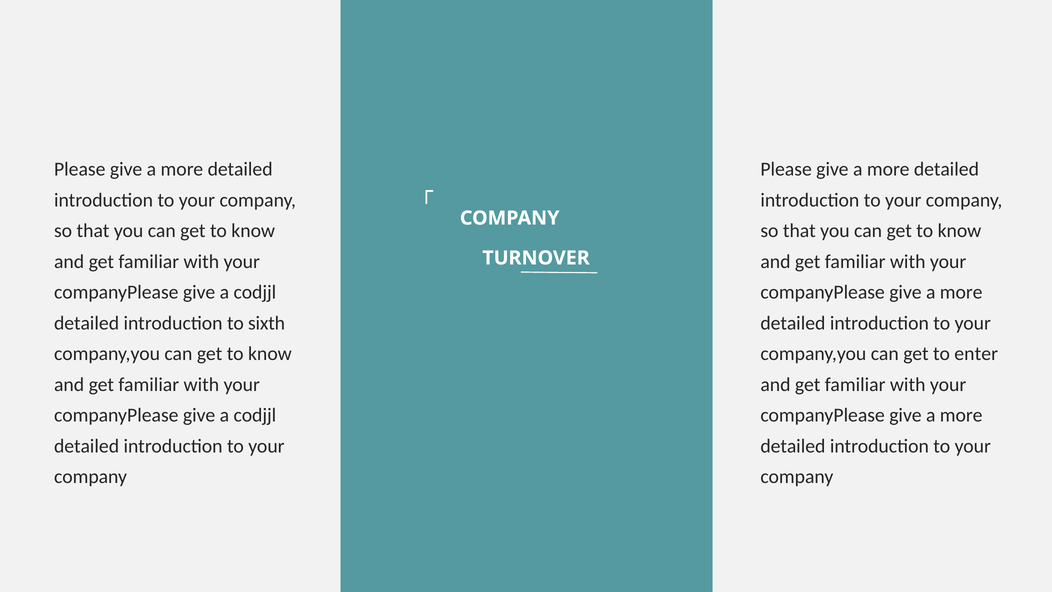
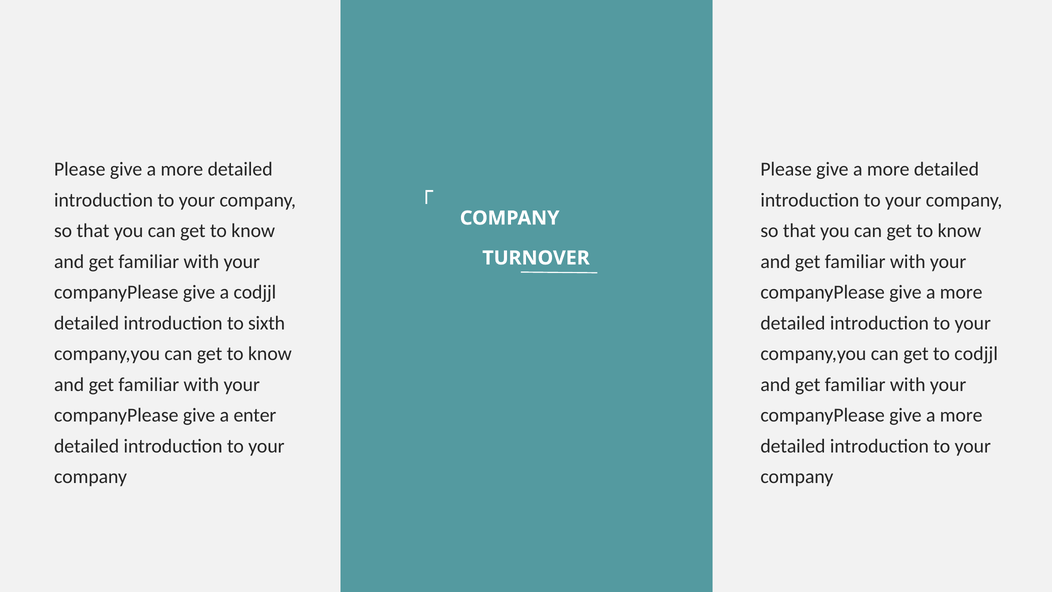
to enter: enter -> codjjl
codjjl at (255, 415): codjjl -> enter
